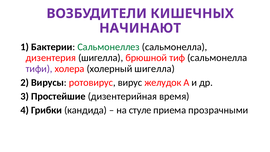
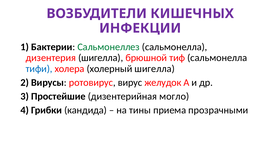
НАЧИНАЮТ: НАЧИНАЮТ -> ИНФЕКЦИИ
тифи colour: purple -> blue
время: время -> могло
стуле: стуле -> тины
